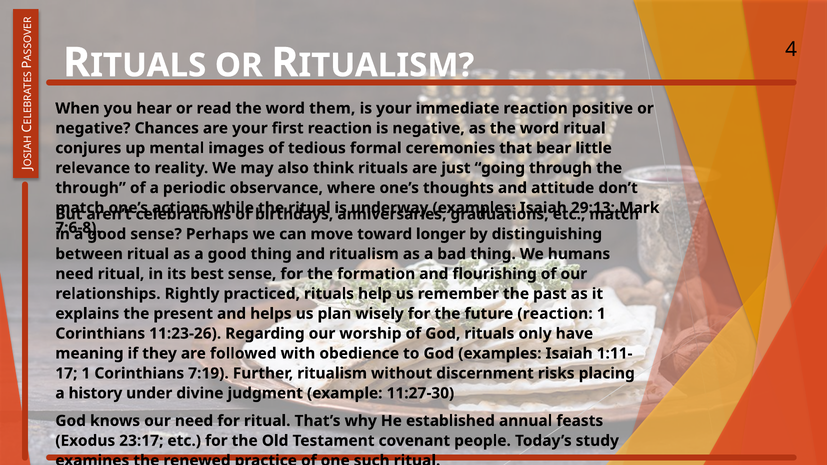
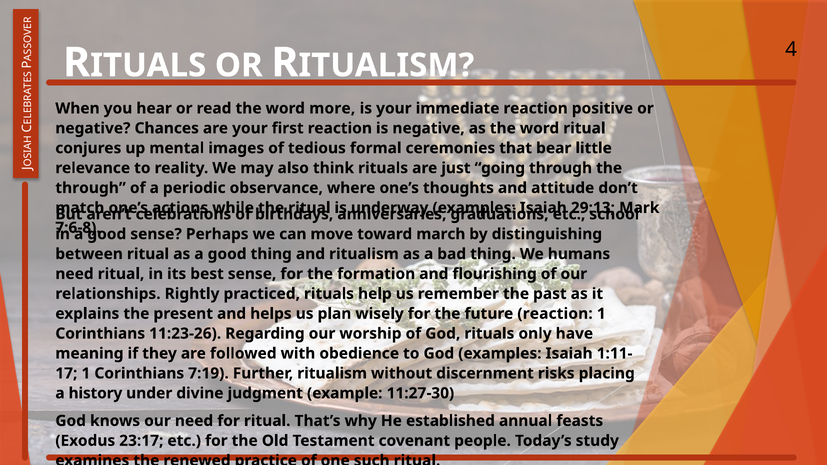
them: them -> more
etc match: match -> school
longer: longer -> march
